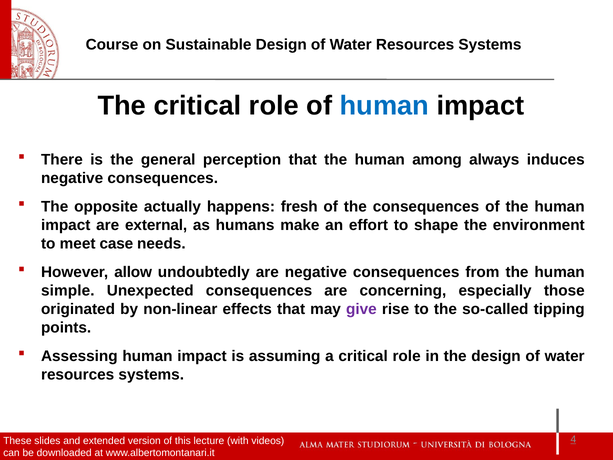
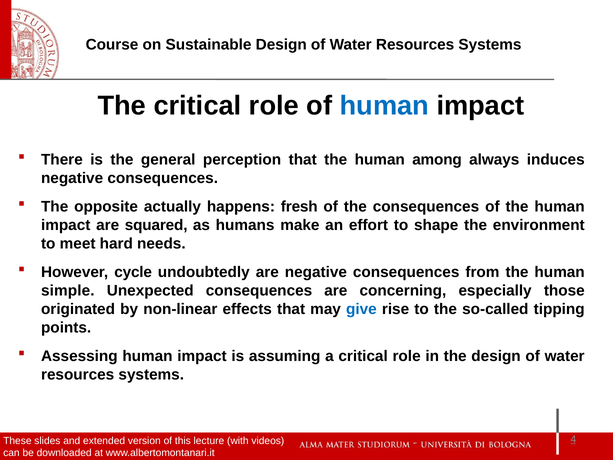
external: external -> squared
case: case -> hard
allow: allow -> cycle
give colour: purple -> blue
